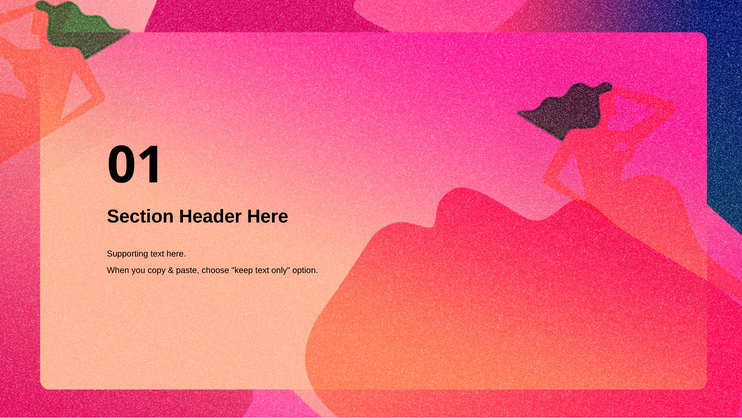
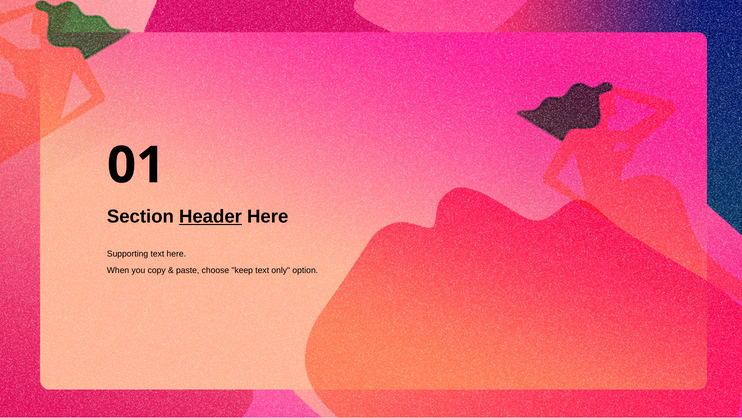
Header underline: none -> present
